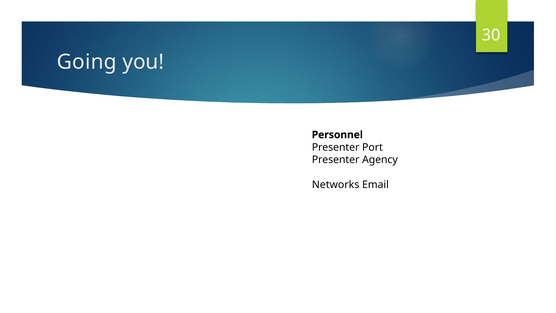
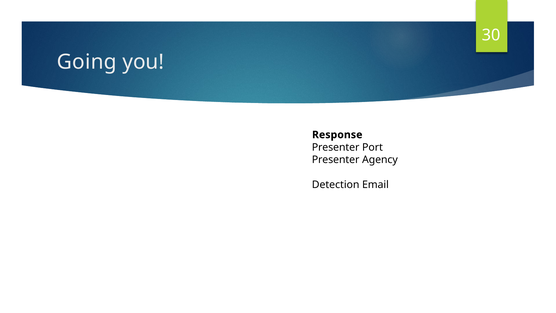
Personnel: Personnel -> Response
Networks: Networks -> Detection
